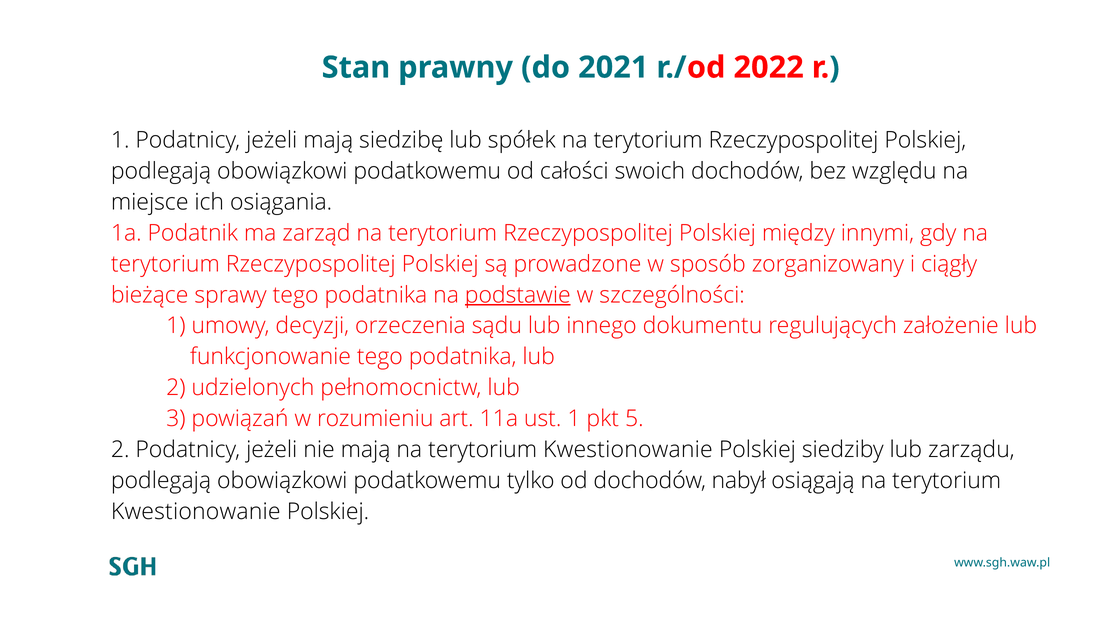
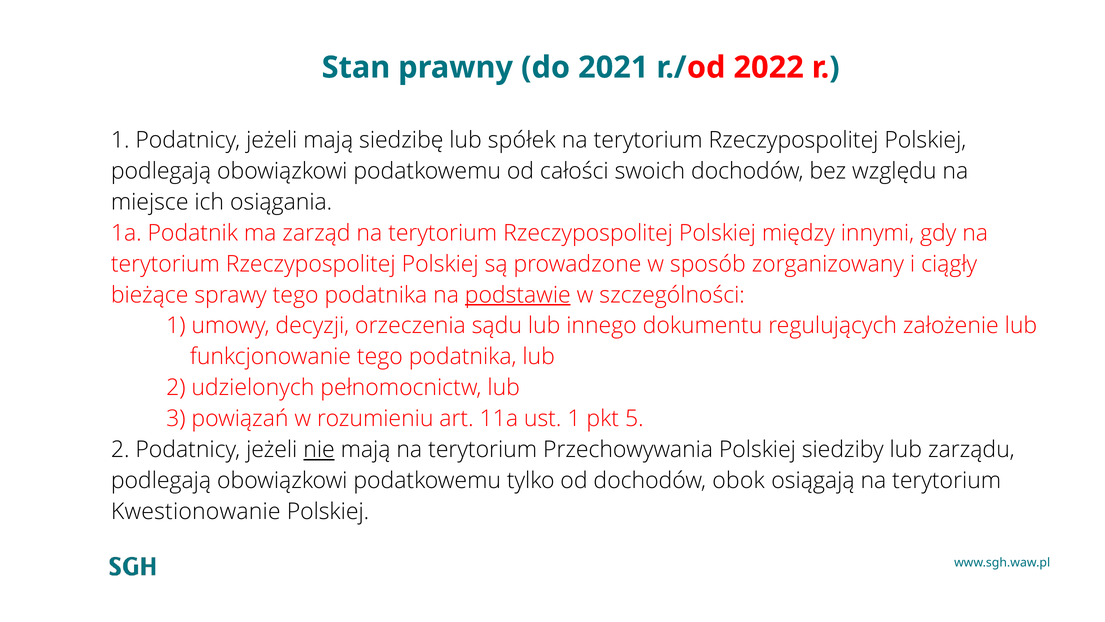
nie underline: none -> present
mają na terytorium Kwestionowanie: Kwestionowanie -> Przechowywania
nabył: nabył -> obok
